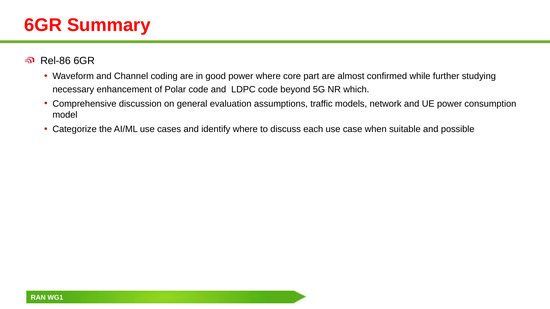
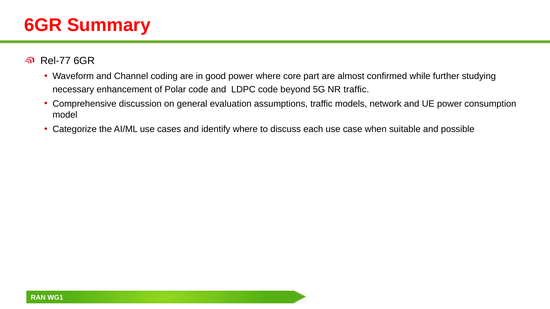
Rel-86: Rel-86 -> Rel-77
NR which: which -> traffic
